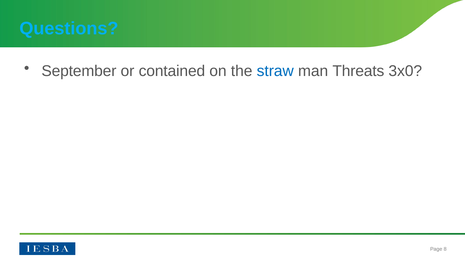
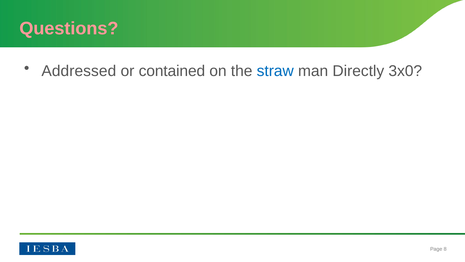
Questions colour: light blue -> pink
September: September -> Addressed
Threats: Threats -> Directly
